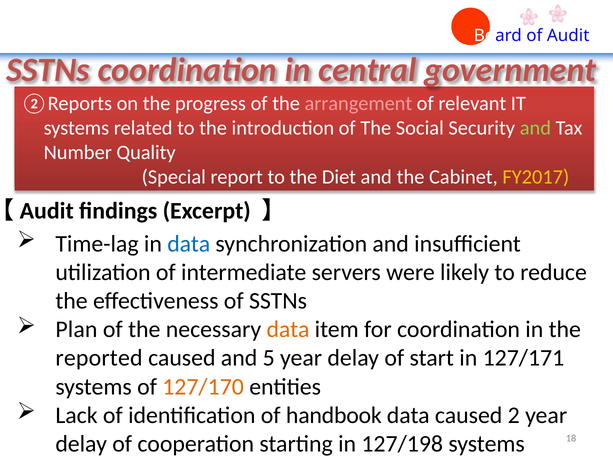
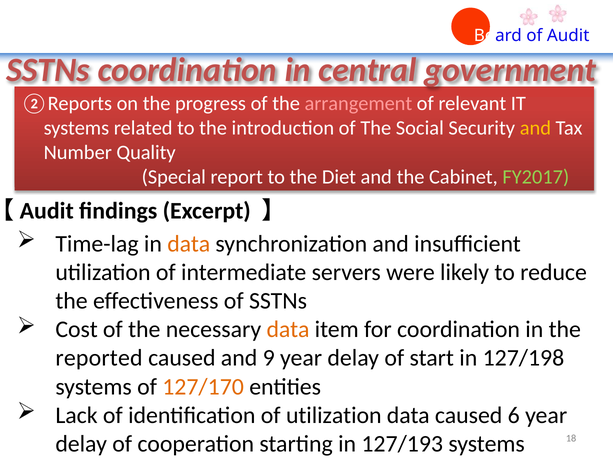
and at (535, 128) colour: light green -> yellow
FY2017 colour: yellow -> light green
data at (189, 244) colour: blue -> orange
Plan: Plan -> Cost
5: 5 -> 9
127/171: 127/171 -> 127/198
of handbook: handbook -> utilization
2: 2 -> 6
127/198: 127/198 -> 127/193
